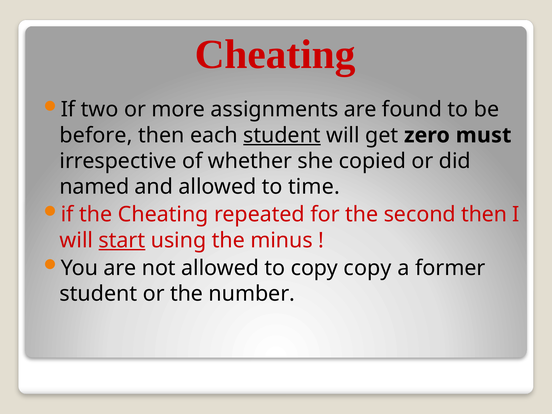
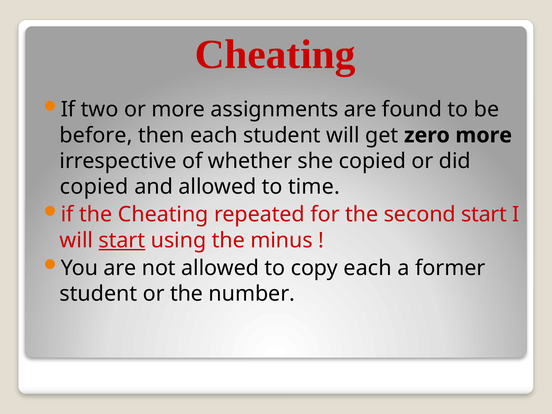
student at (282, 135) underline: present -> none
zero must: must -> more
named at (94, 187): named -> copied
second then: then -> start
copy copy: copy -> each
